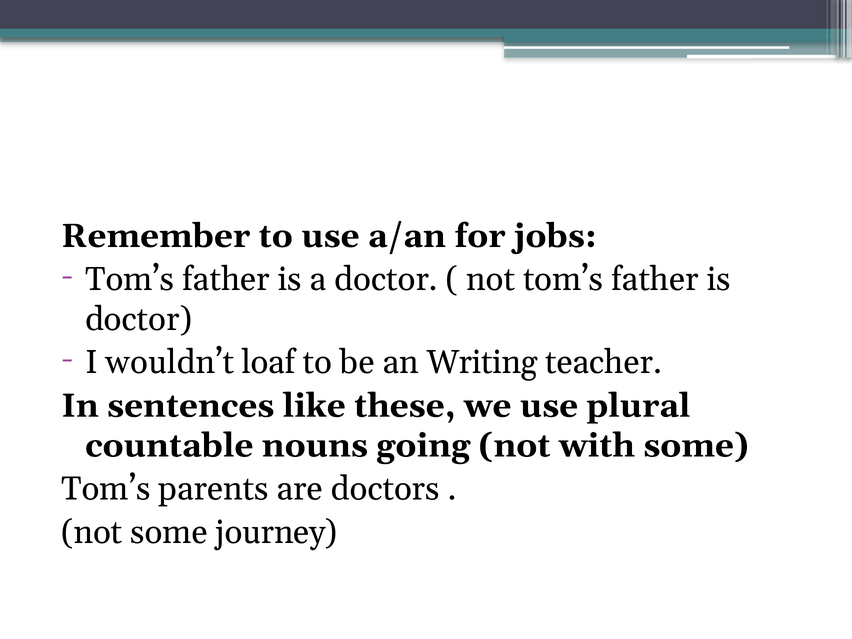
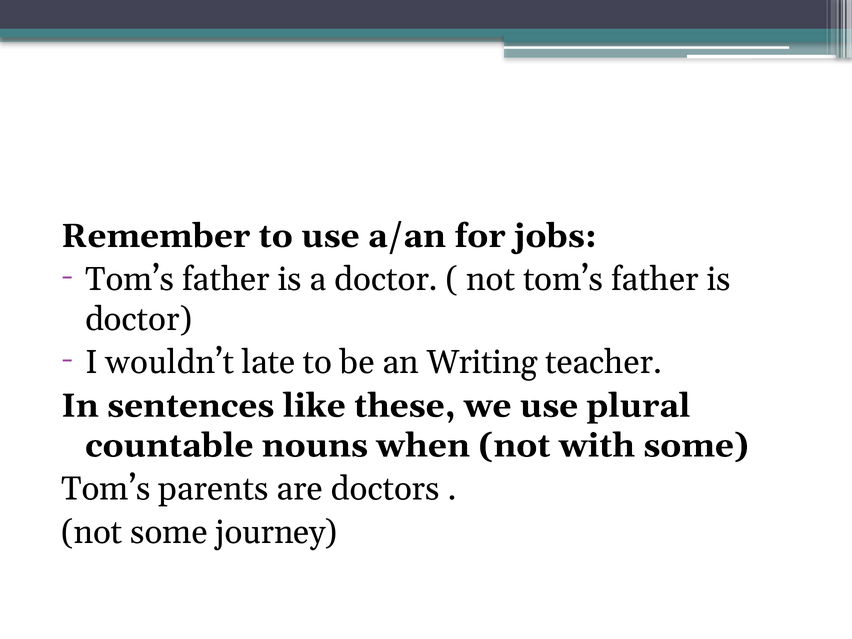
loaf: loaf -> late
going: going -> when
